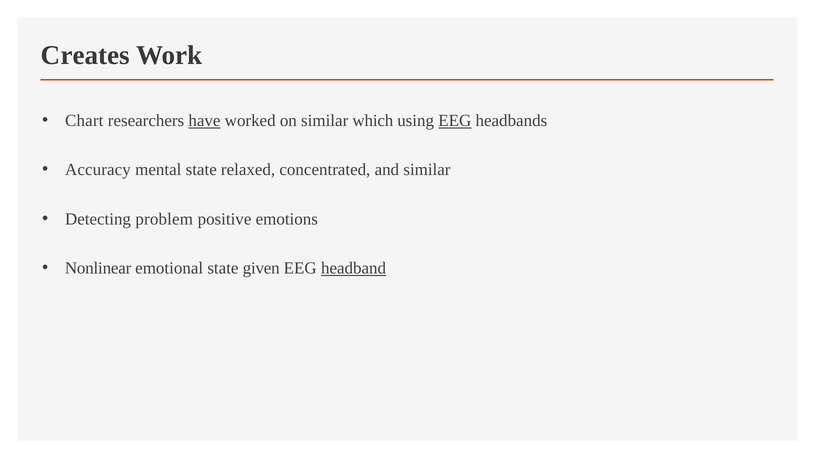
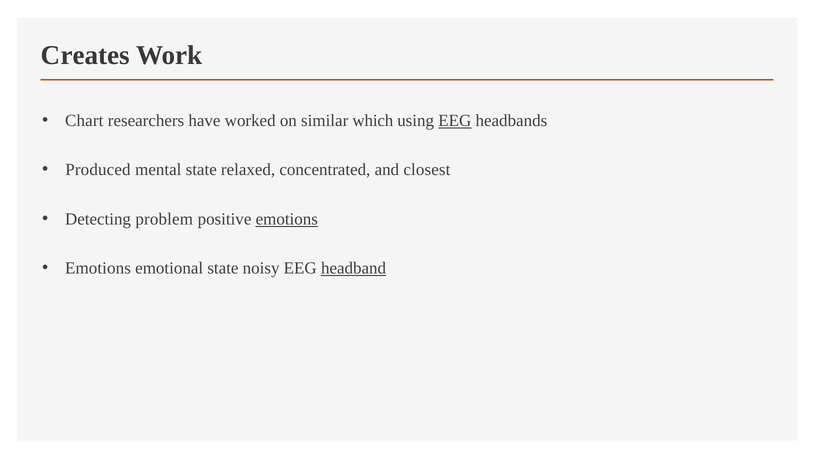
have underline: present -> none
Accuracy: Accuracy -> Produced
and similar: similar -> closest
emotions at (287, 219) underline: none -> present
Nonlinear at (98, 268): Nonlinear -> Emotions
given: given -> noisy
